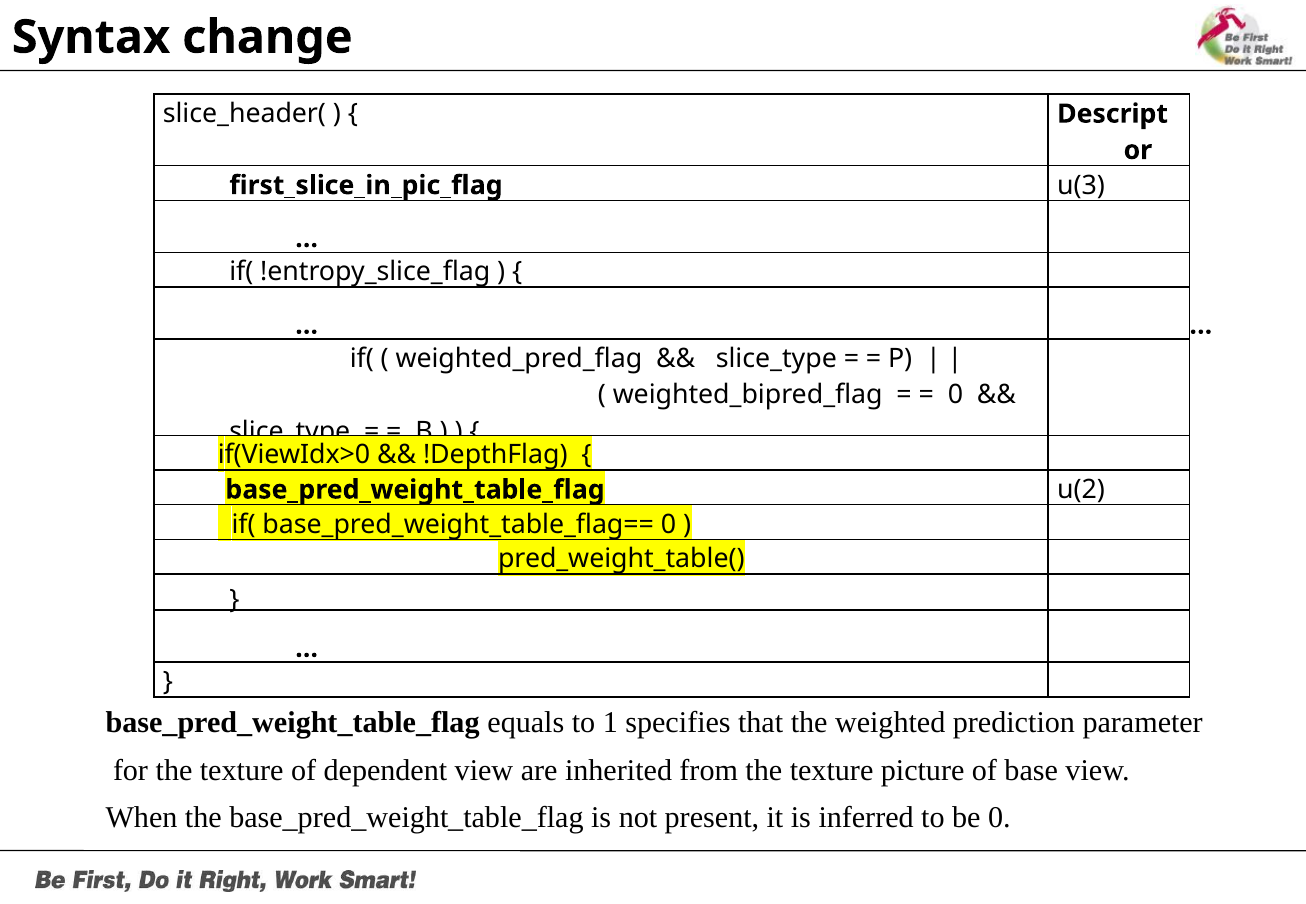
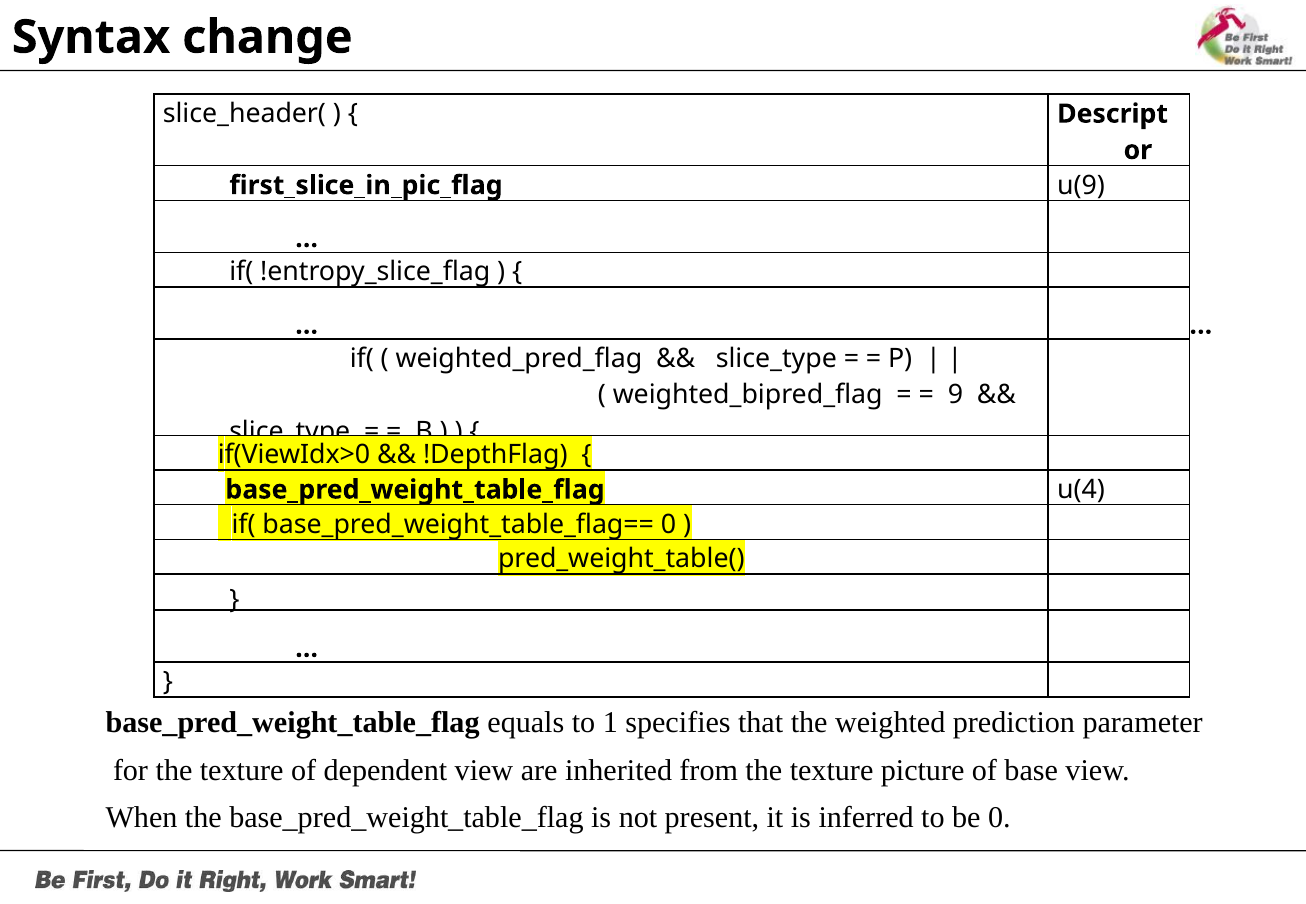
u(3: u(3 -> u(9
0 at (955, 395): 0 -> 9
u(2: u(2 -> u(4
